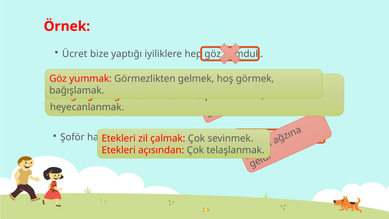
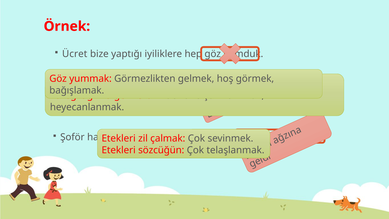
açısından: açısından -> sözcüğün
